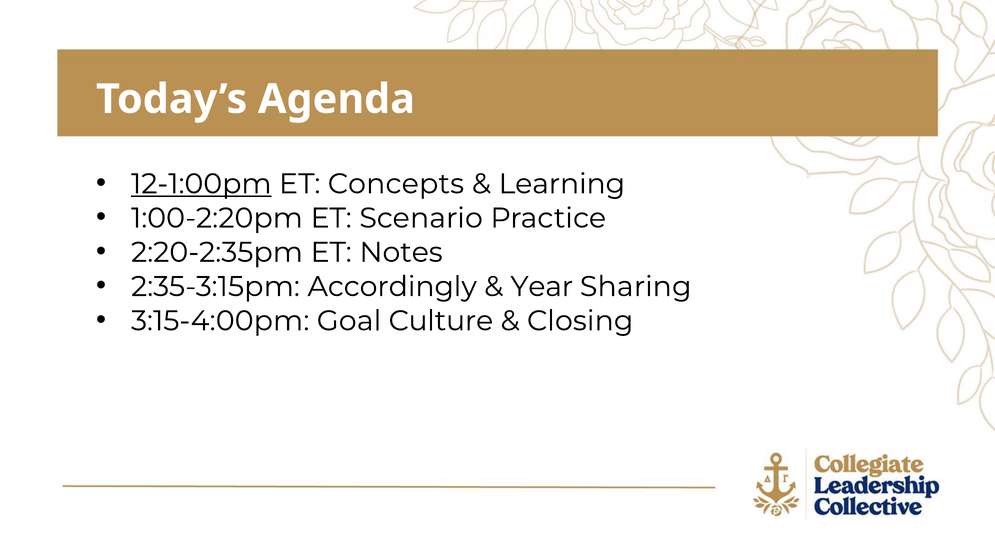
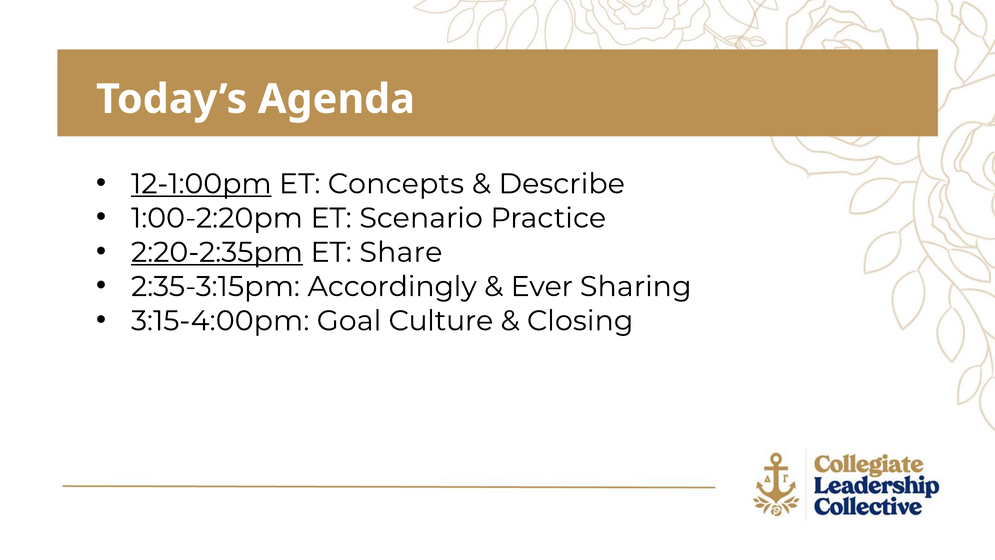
Learning: Learning -> Describe
2:20-2:35pm underline: none -> present
Notes: Notes -> Share
Year: Year -> Ever
